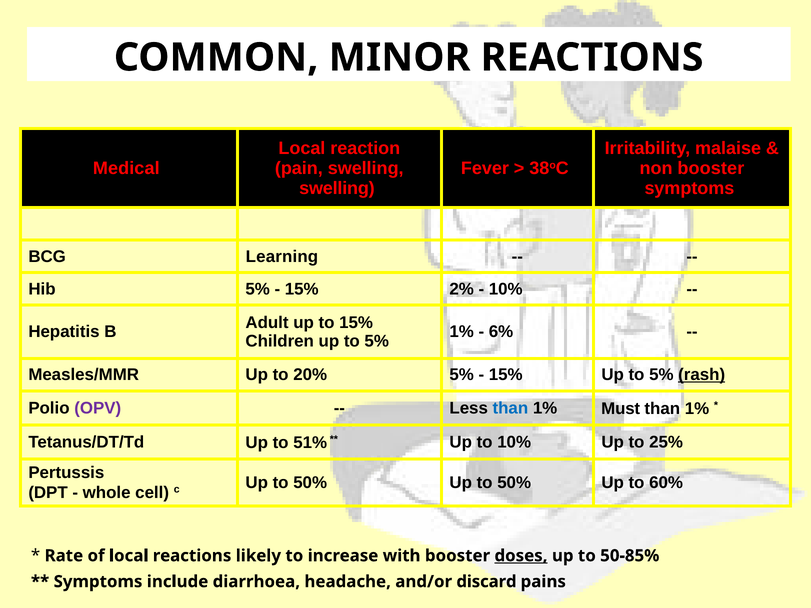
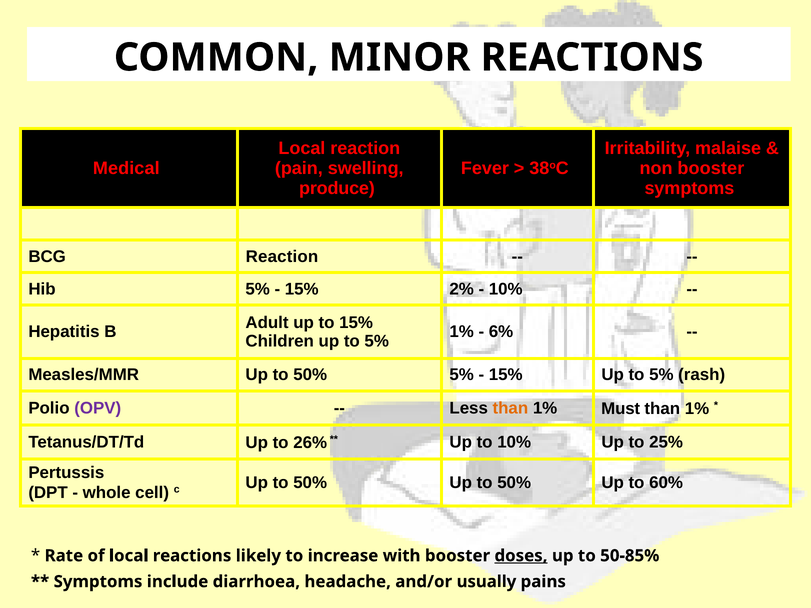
swelling at (337, 188): swelling -> produce
BCG Learning: Learning -> Reaction
Measles/MMR Up to 20%: 20% -> 50%
rash underline: present -> none
than at (510, 408) colour: blue -> orange
51%: 51% -> 26%
discard: discard -> usually
